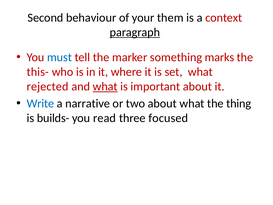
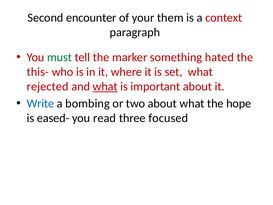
behaviour: behaviour -> encounter
paragraph underline: present -> none
must colour: blue -> green
marks: marks -> hated
narrative: narrative -> bombing
thing: thing -> hope
builds-: builds- -> eased-
